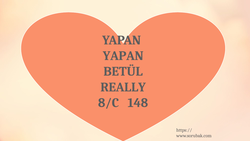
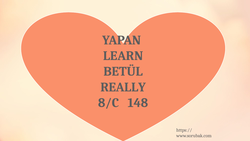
YAPAN at (123, 56): YAPAN -> LEARN
